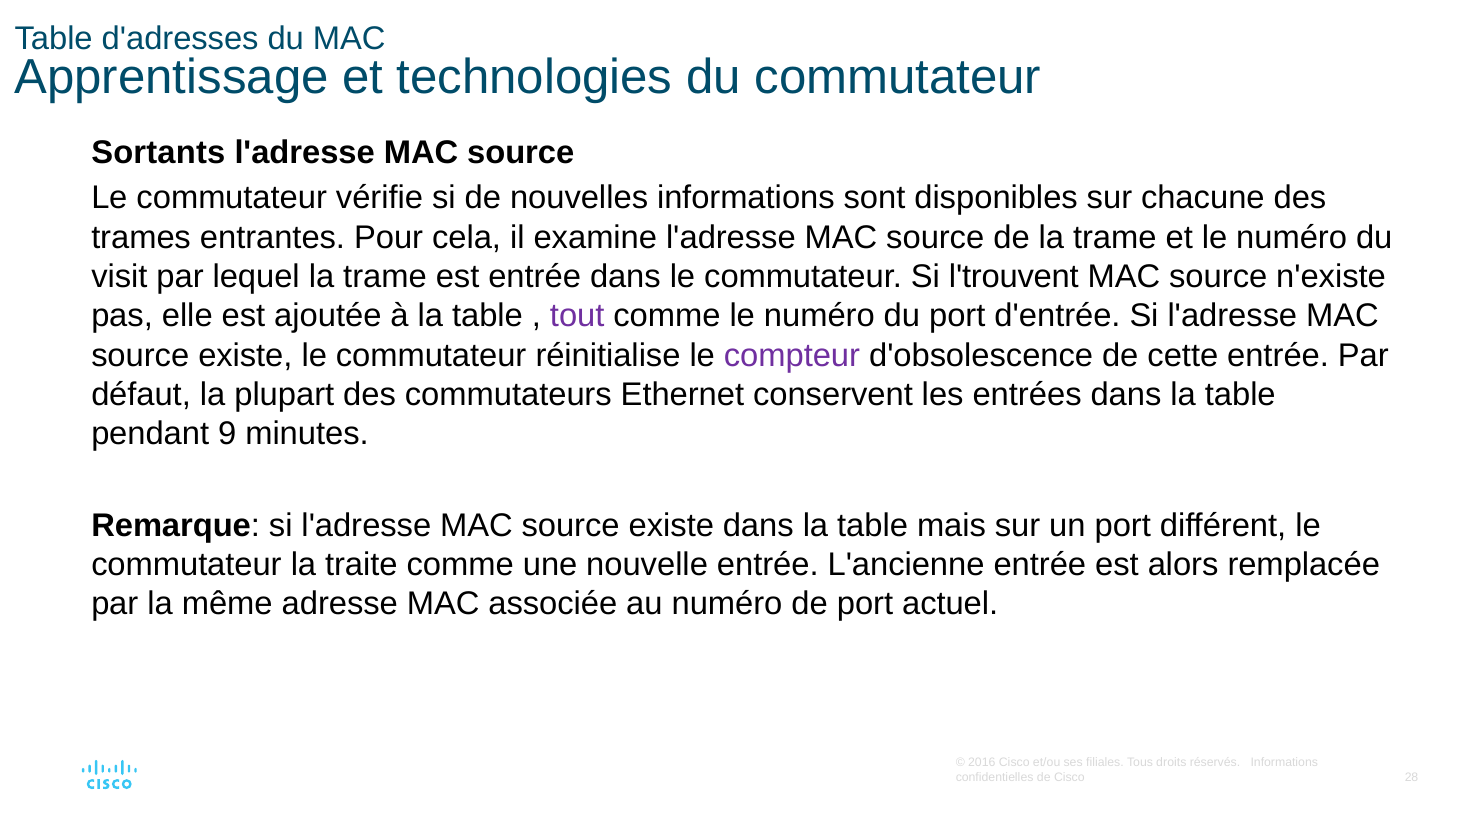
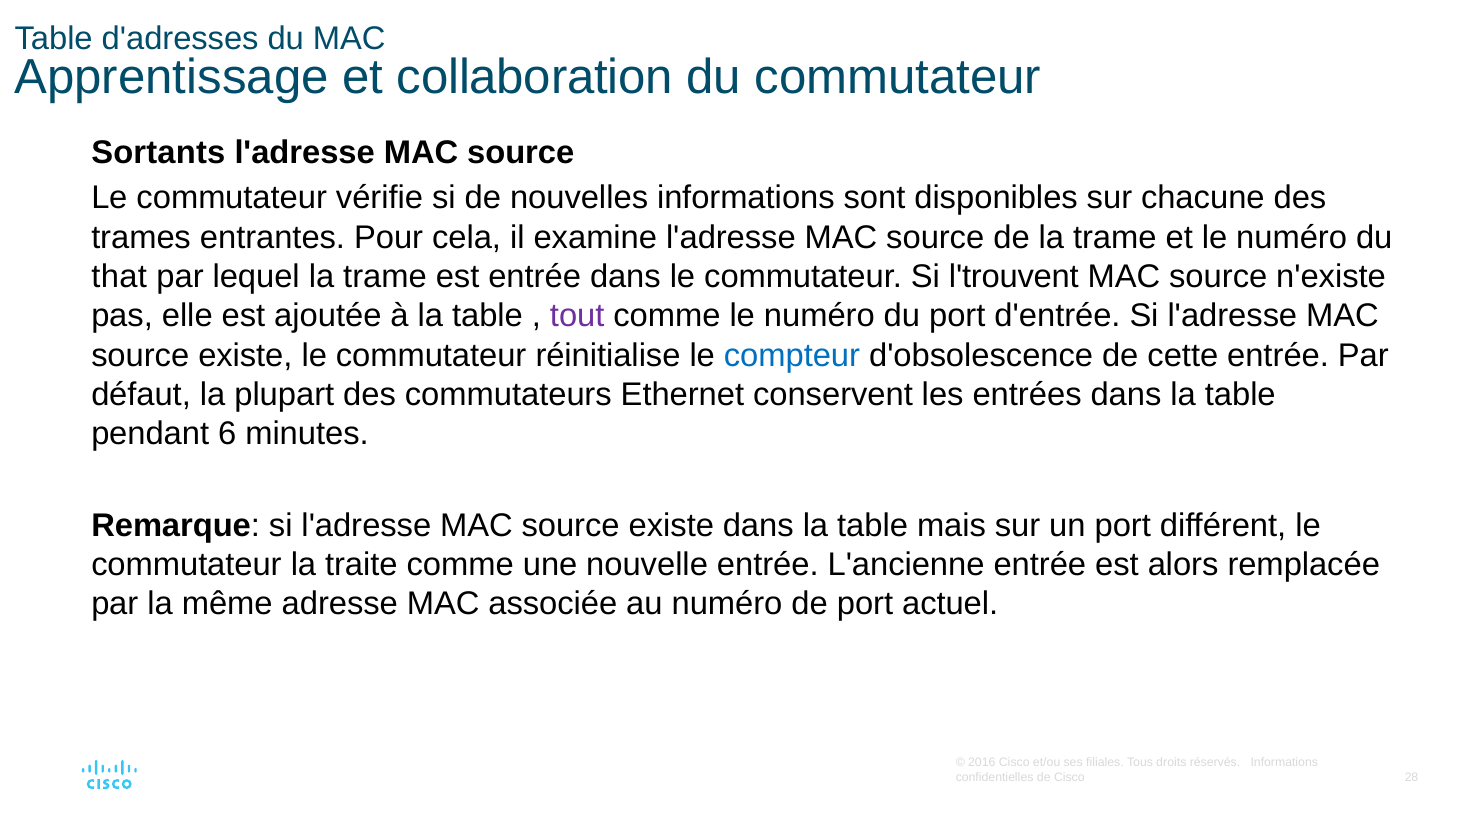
technologies: technologies -> collaboration
visit: visit -> that
compteur colour: purple -> blue
9: 9 -> 6
